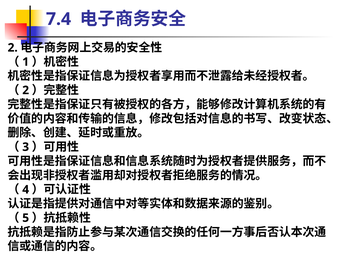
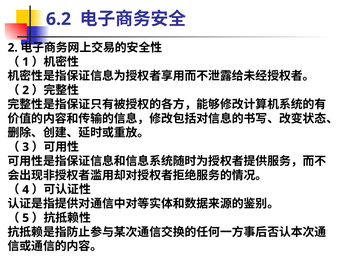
7.4: 7.4 -> 6.2
